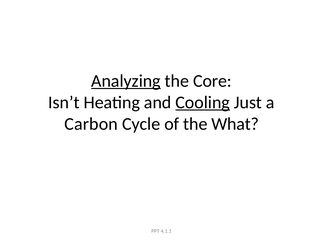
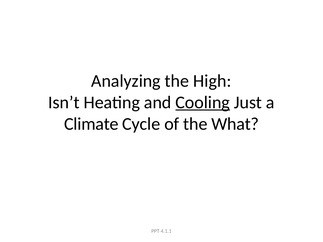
Analyzing underline: present -> none
Core: Core -> High
Carbon: Carbon -> Climate
